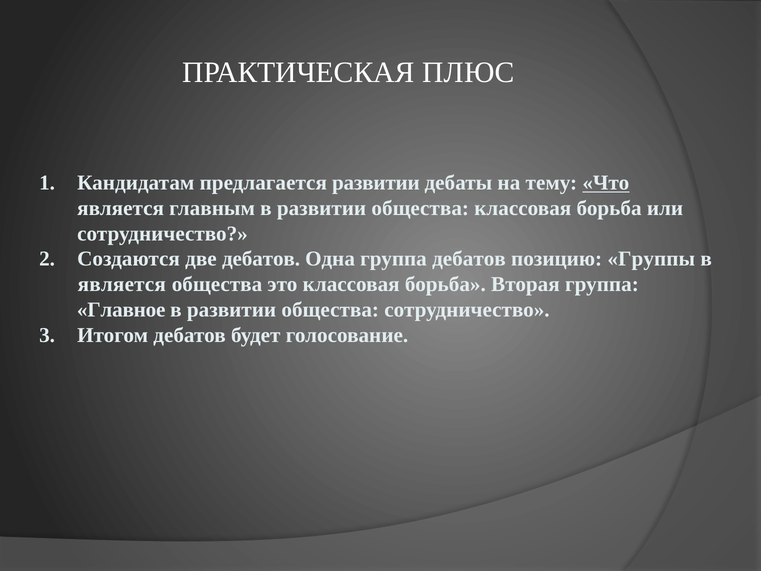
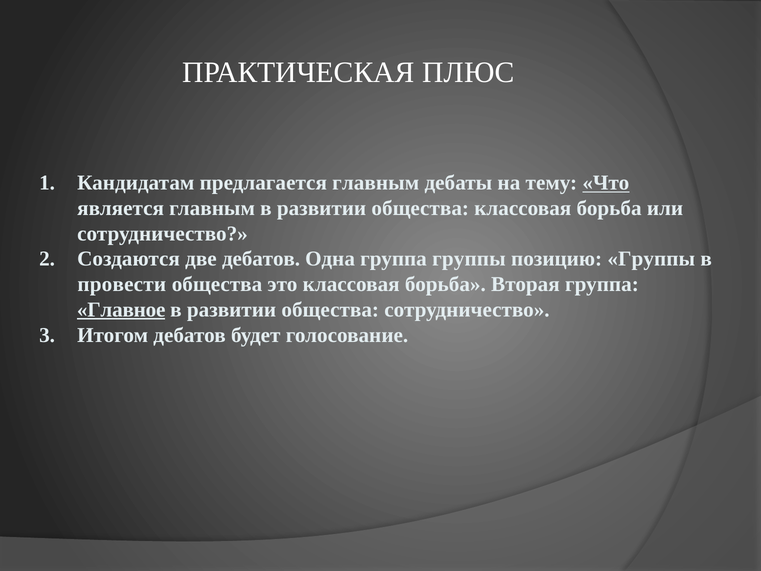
предлагается развитии: развитии -> главным
группа дебатов: дебатов -> группы
является at (122, 284): является -> провести
Главное underline: none -> present
